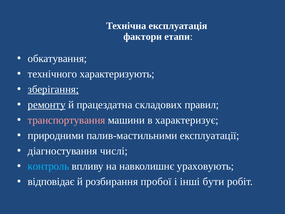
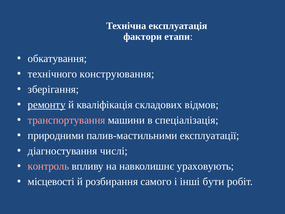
характеризують: характеризують -> конструювання
зберігання underline: present -> none
працездатна: працездатна -> кваліфікація
правил: правил -> відмов
характеризує: характеризує -> спеціалізація
контроль colour: light blue -> pink
відповідає: відповідає -> місцевості
пробої: пробої -> самого
